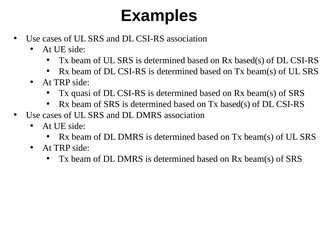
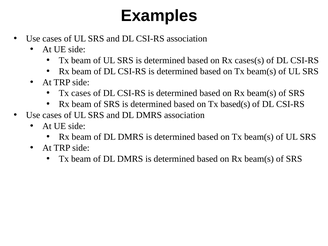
Rx based(s: based(s -> cases(s
Tx quasi: quasi -> cases
